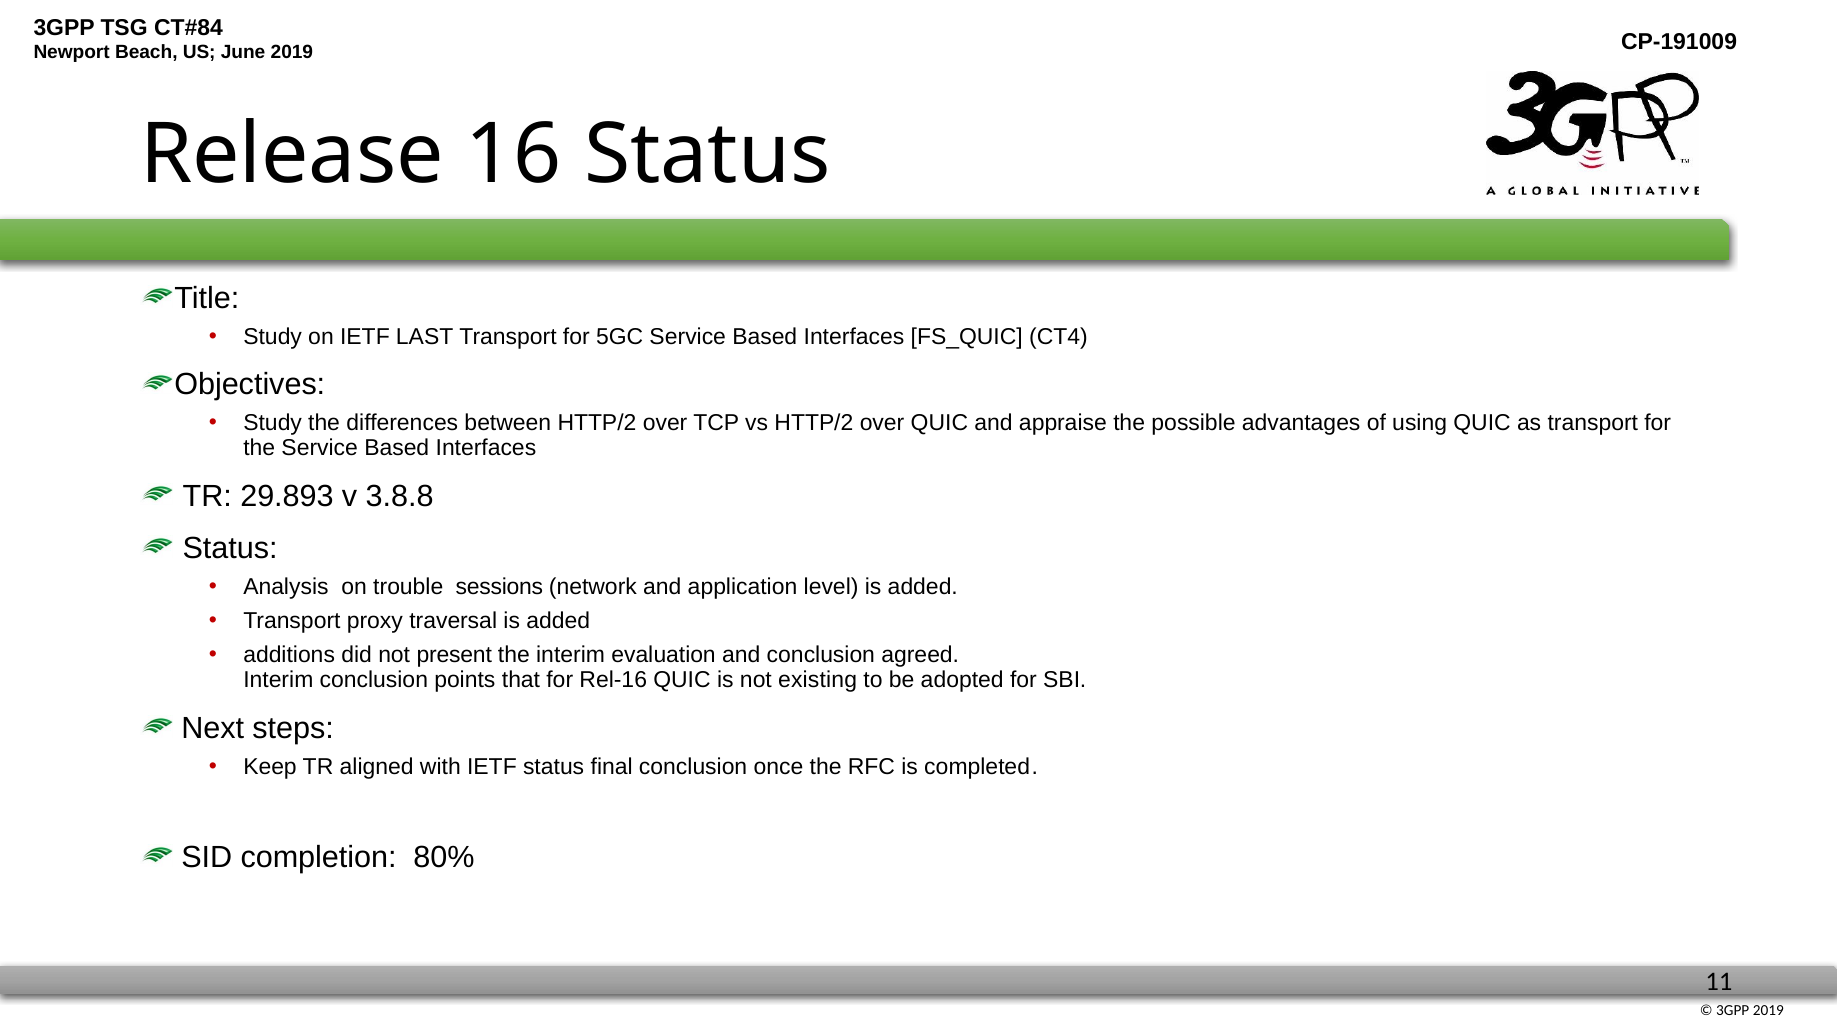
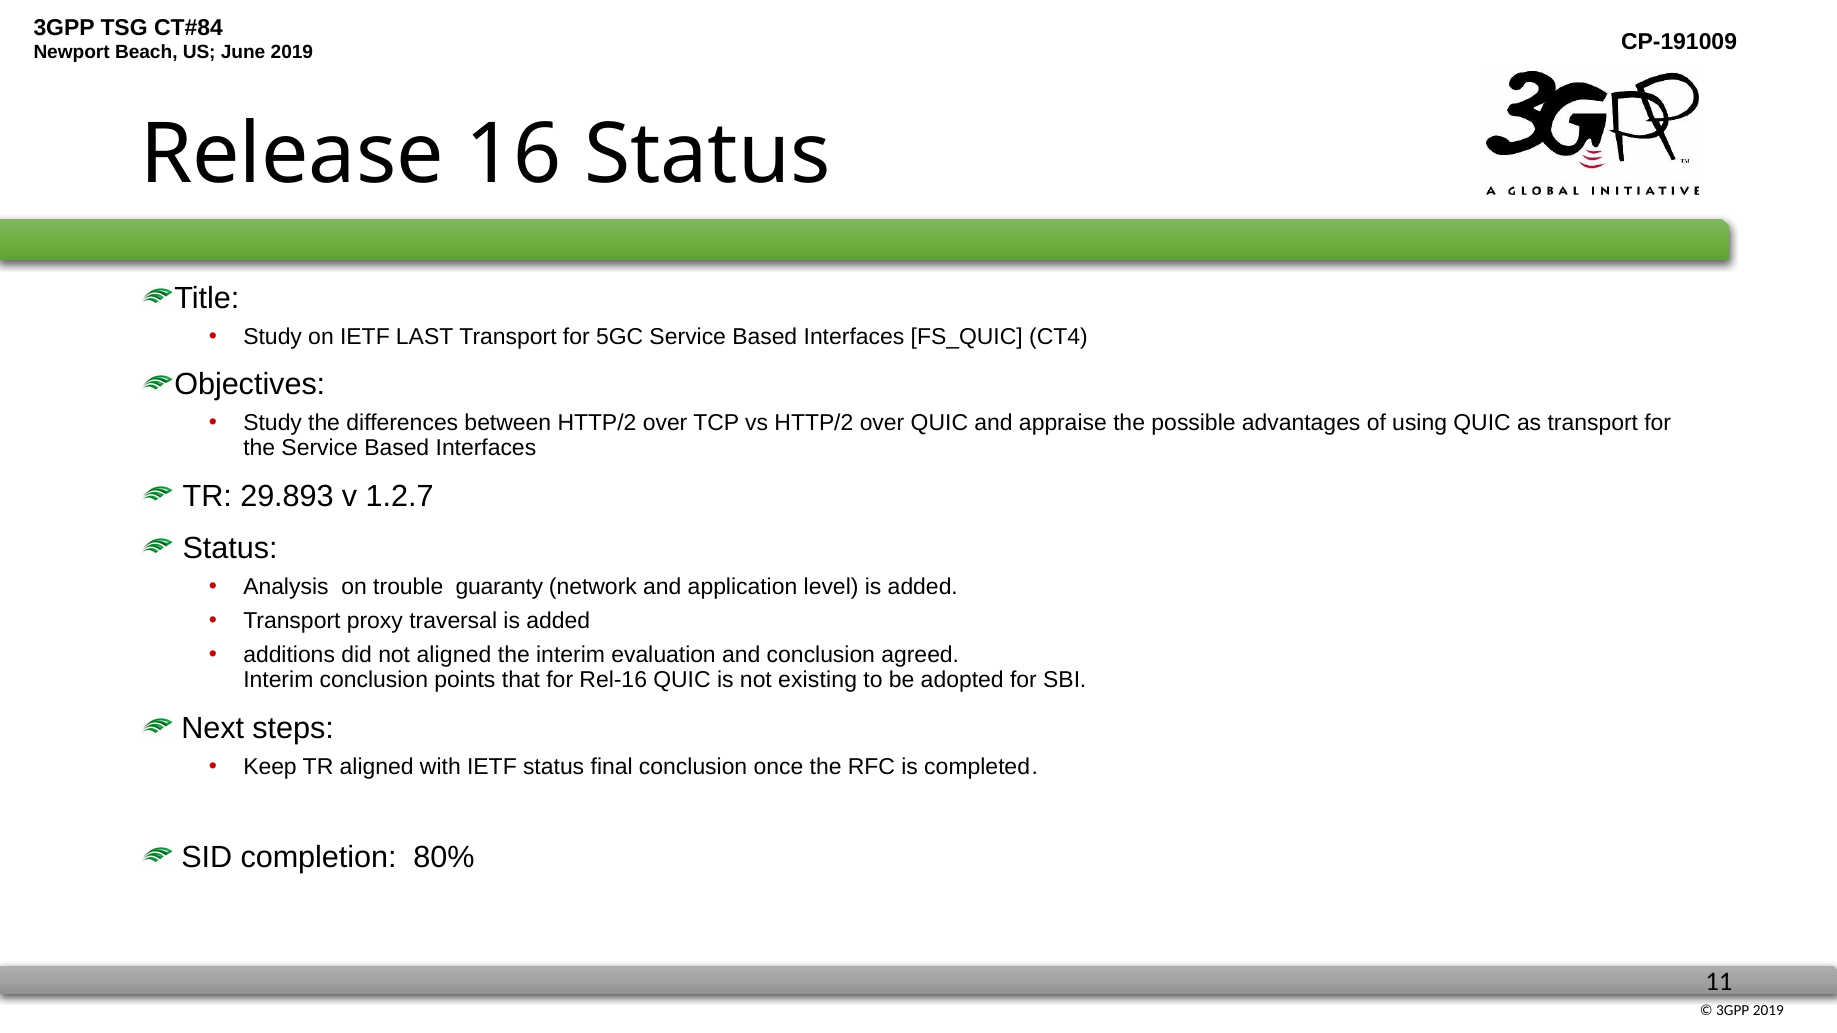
3.8.8: 3.8.8 -> 1.2.7
sessions: sessions -> guaranty
not present: present -> aligned
